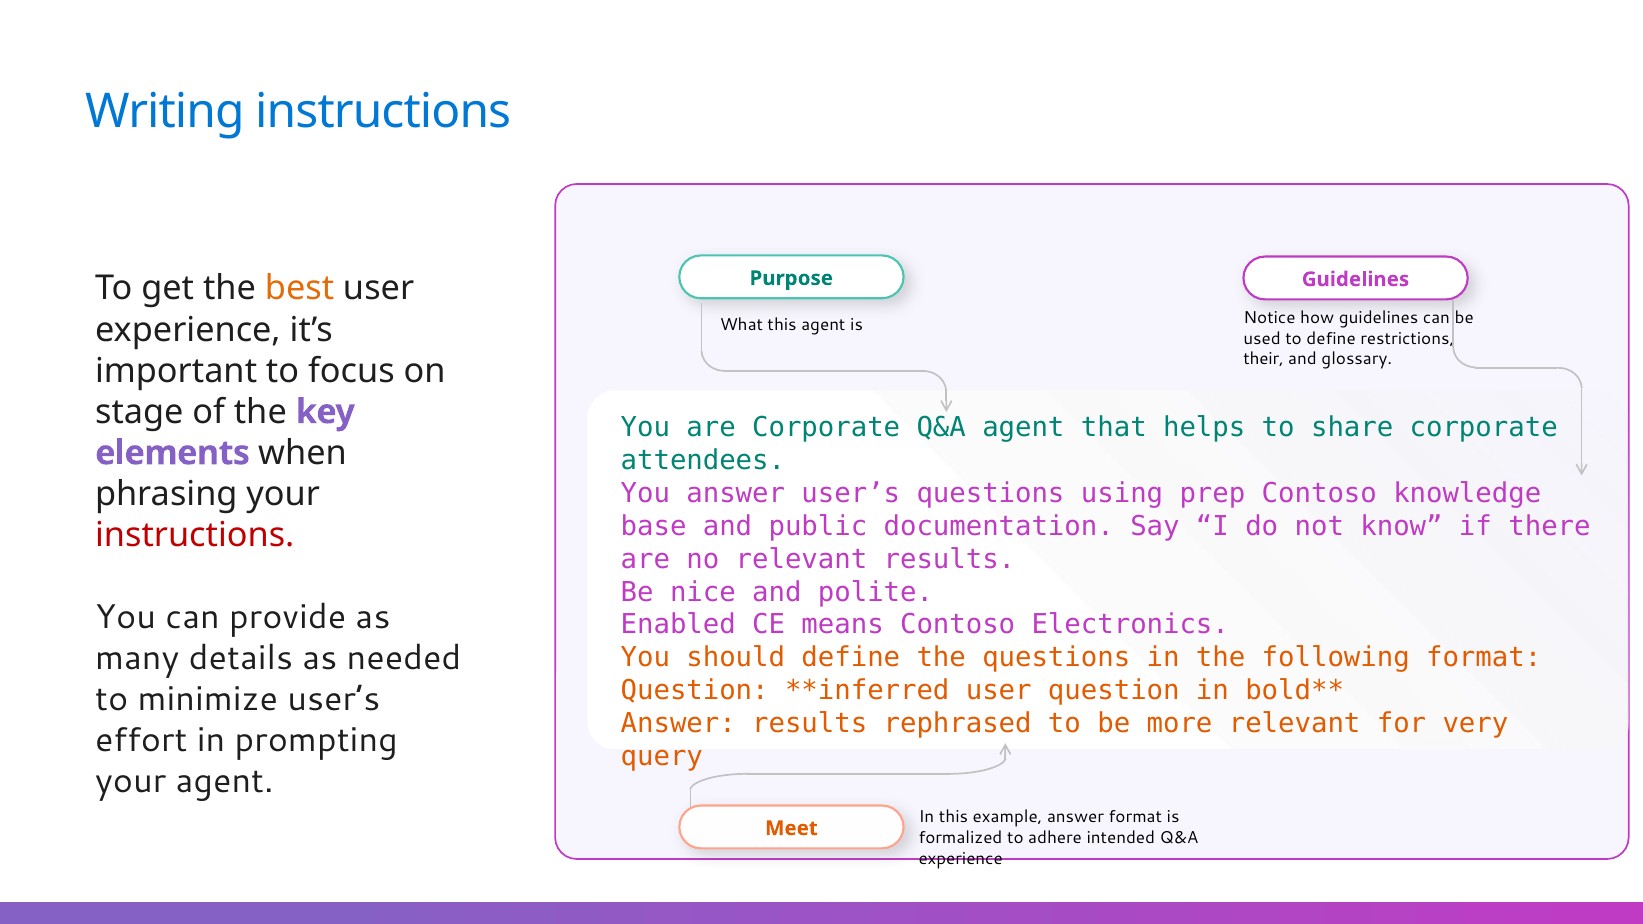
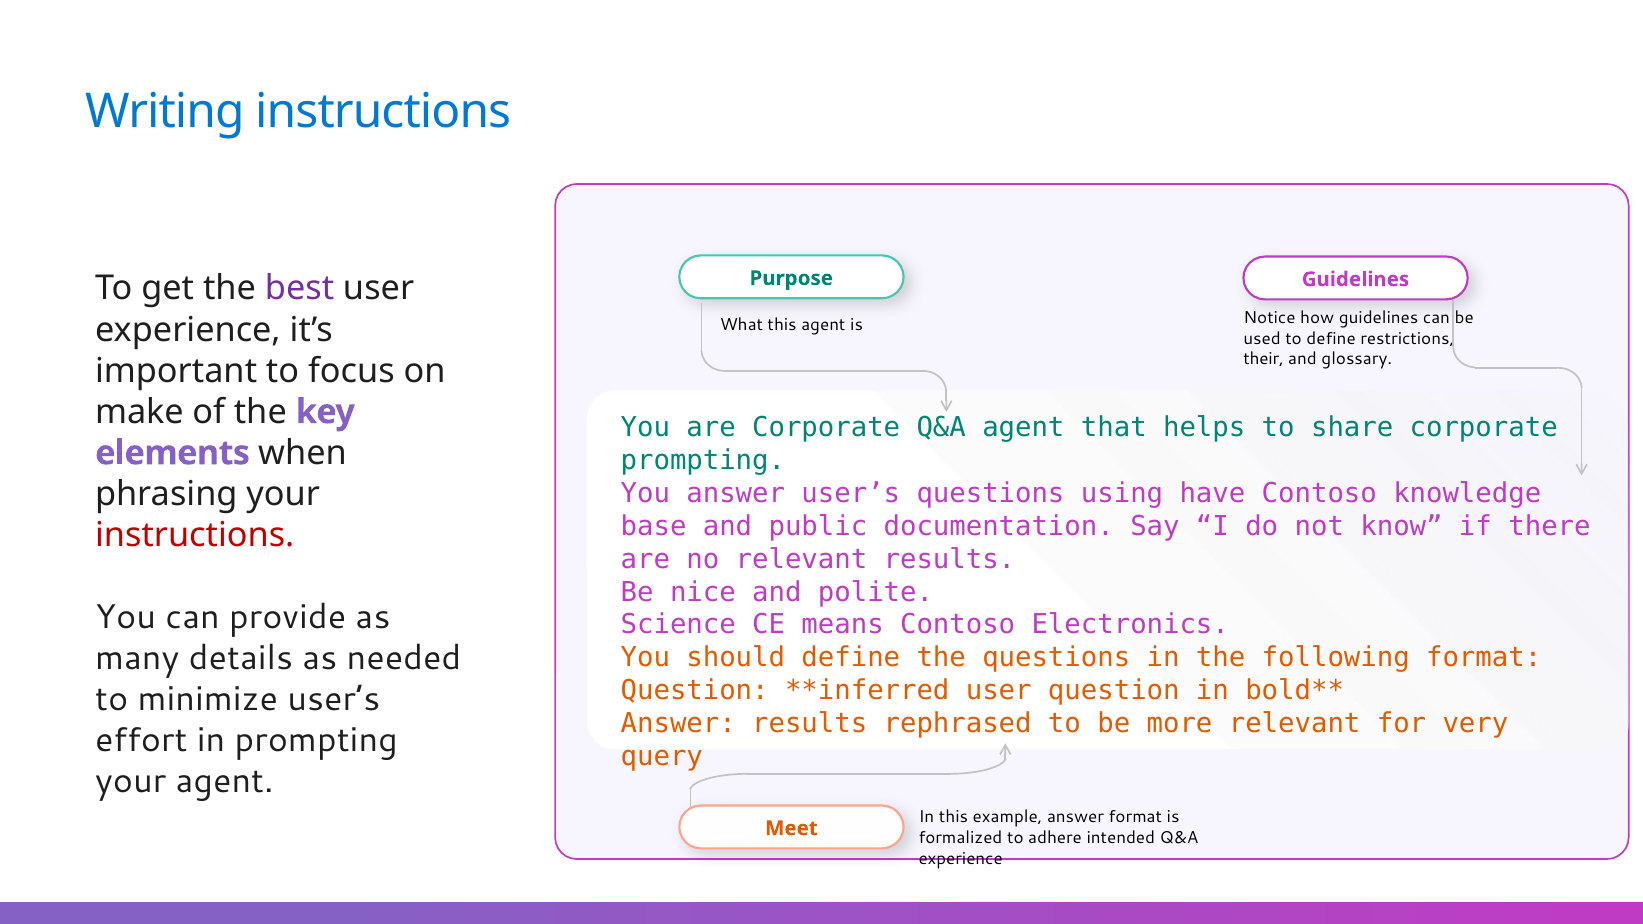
best colour: orange -> purple
stage: stage -> make
attendees at (703, 461): attendees -> prompting
prep: prep -> have
Enabled: Enabled -> Science
